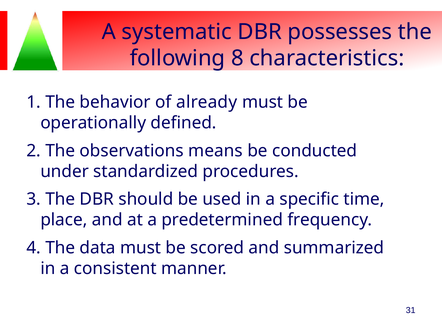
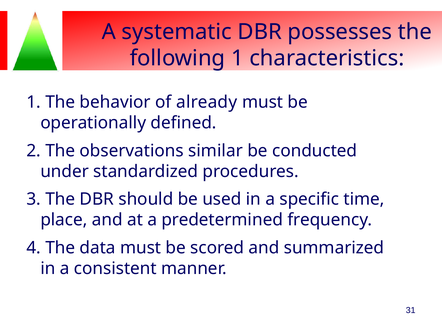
following 8: 8 -> 1
means: means -> similar
